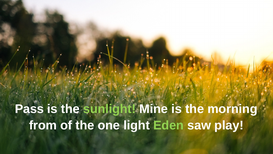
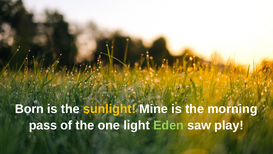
Pass: Pass -> Born
sunlight colour: light green -> yellow
from: from -> pass
